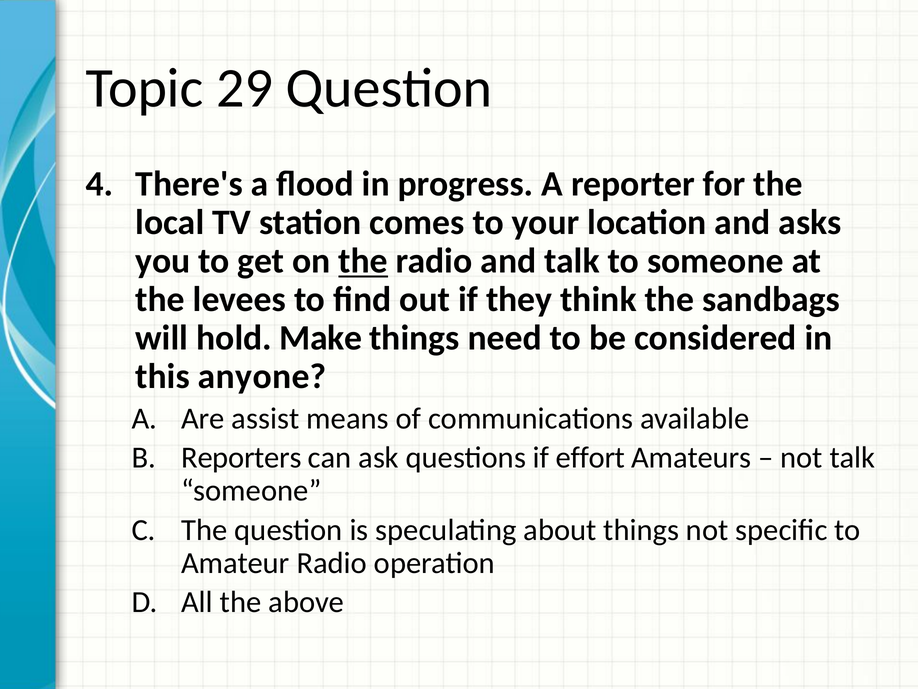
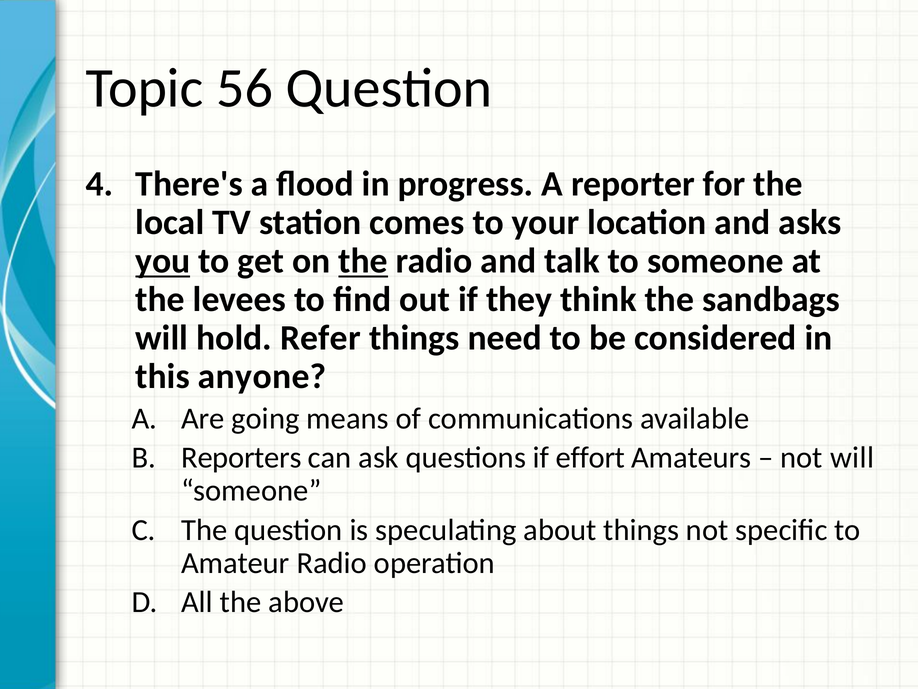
29: 29 -> 56
you underline: none -> present
Make: Make -> Refer
assist: assist -> going
not talk: talk -> will
